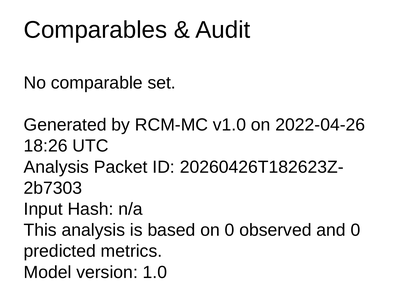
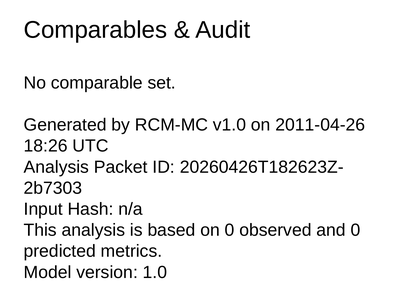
2022-04-26: 2022-04-26 -> 2011-04-26
